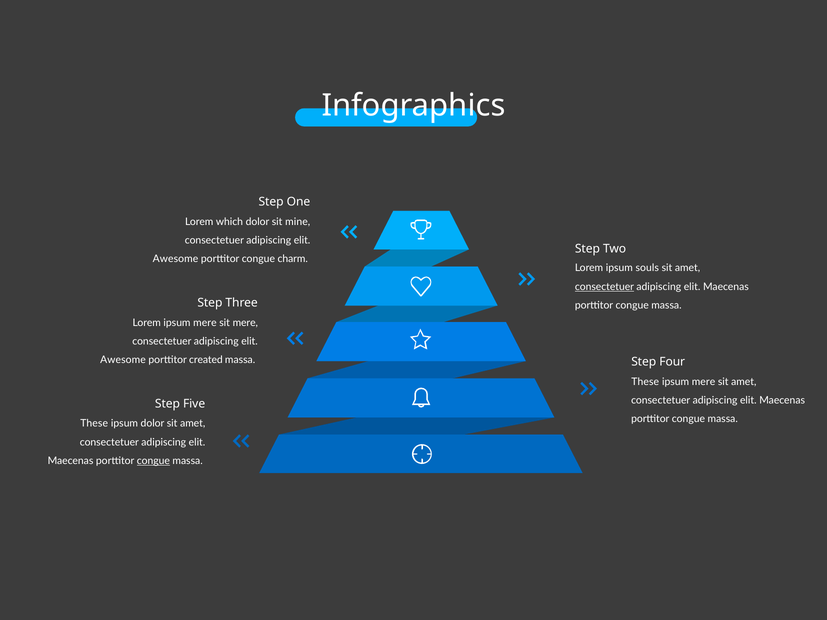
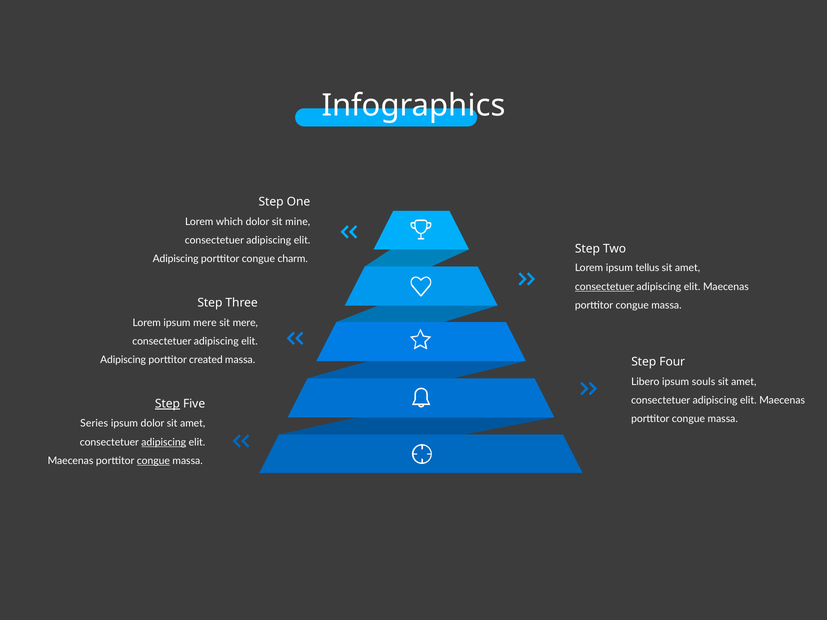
Awesome at (176, 259): Awesome -> Adipiscing
souls: souls -> tellus
Awesome at (123, 360): Awesome -> Adipiscing
These at (645, 382): These -> Libero
mere at (704, 382): mere -> souls
Step at (167, 404) underline: none -> present
These at (94, 424): These -> Series
adipiscing at (164, 442) underline: none -> present
